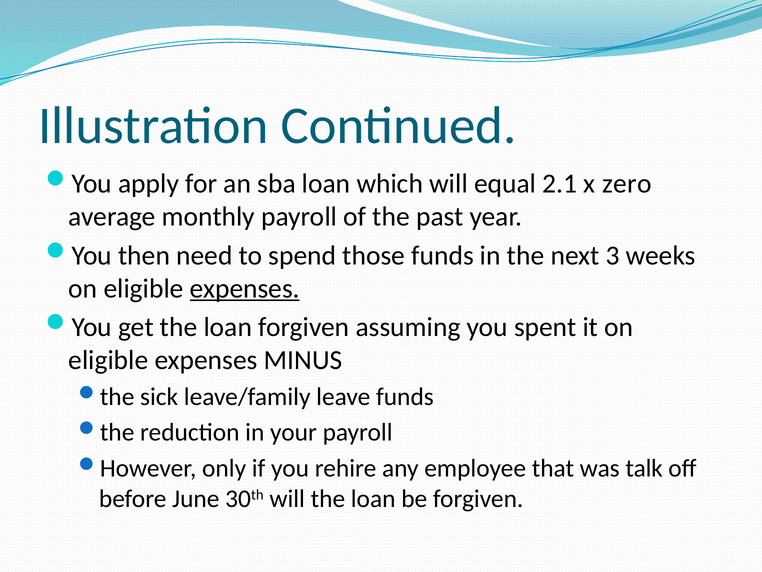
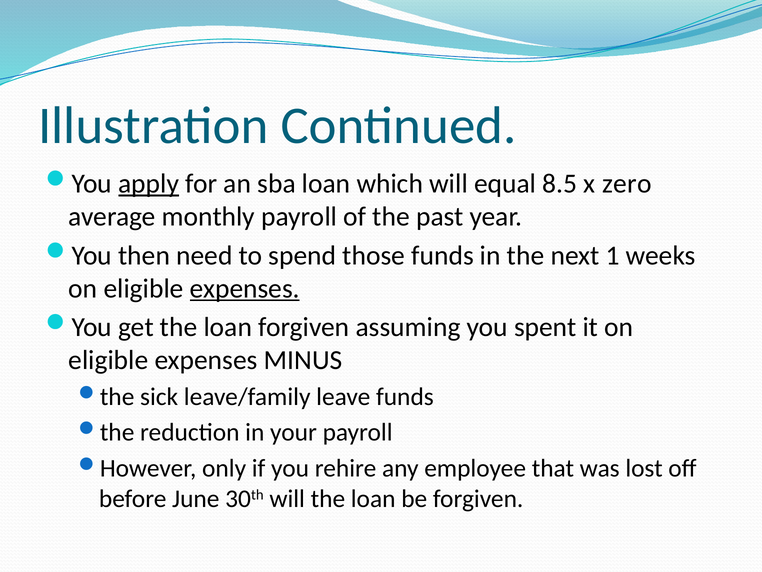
apply underline: none -> present
2.1: 2.1 -> 8.5
3: 3 -> 1
talk: talk -> lost
